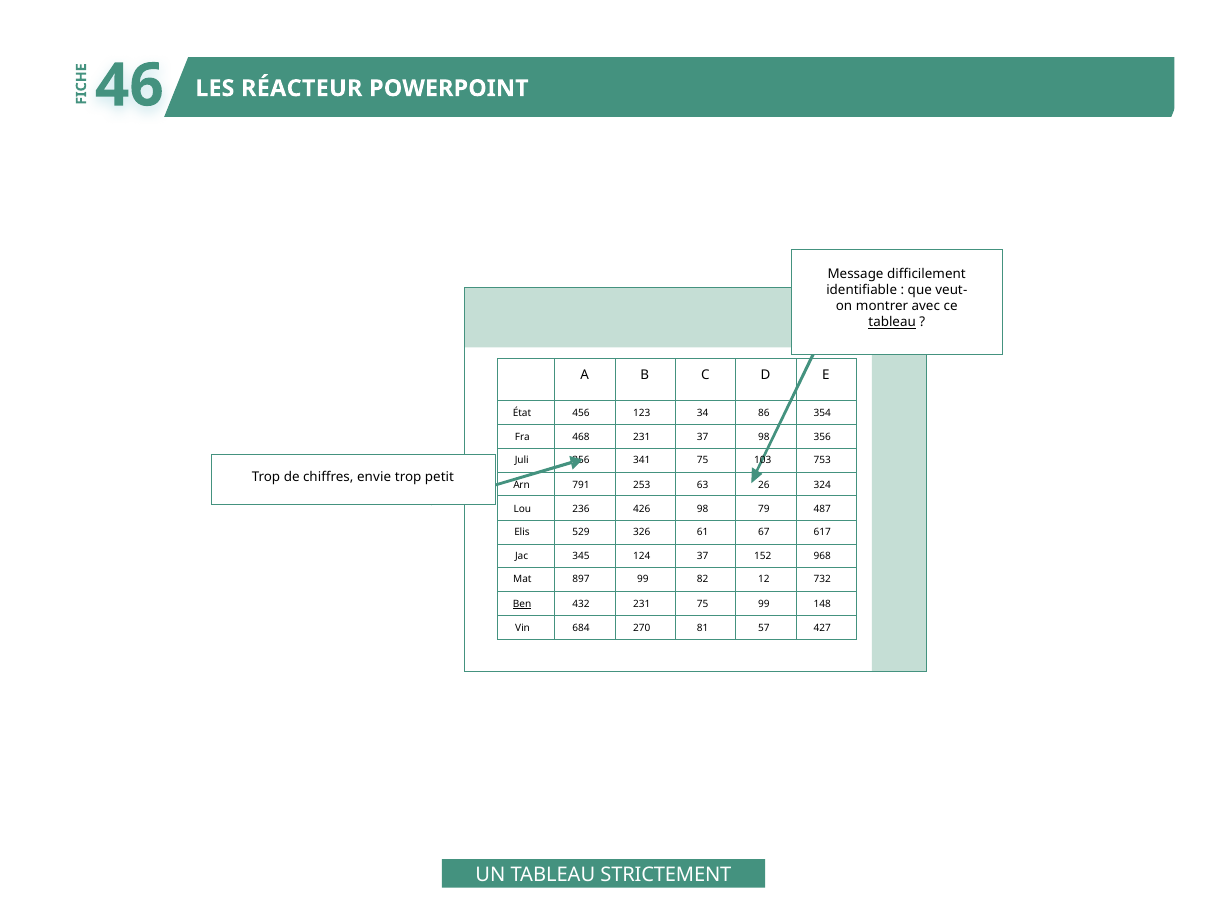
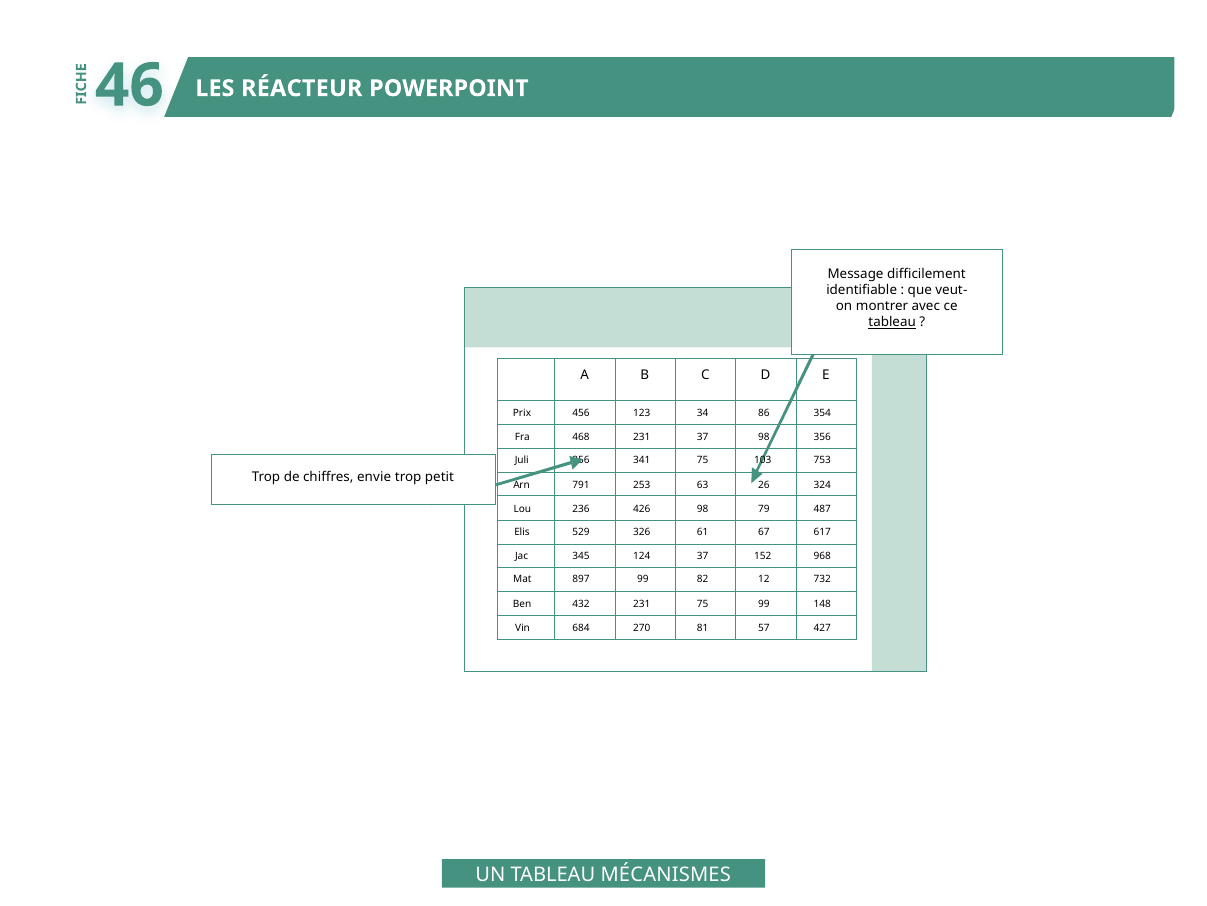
État: État -> Prix
Ben underline: present -> none
STRICTEMENT: STRICTEMENT -> MÉCANISMES
